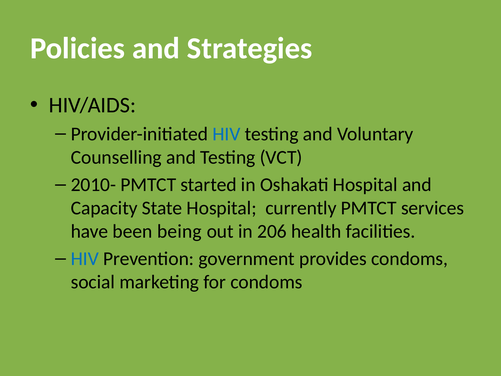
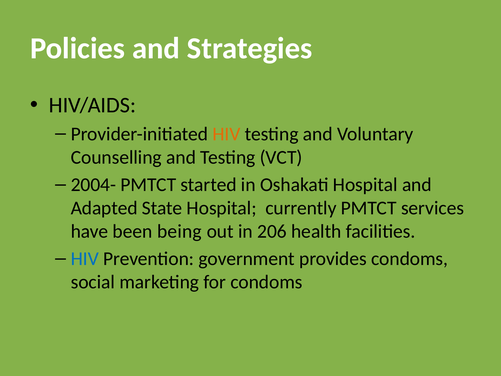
HIV at (226, 134) colour: blue -> orange
2010-: 2010- -> 2004-
Capacity: Capacity -> Adapted
